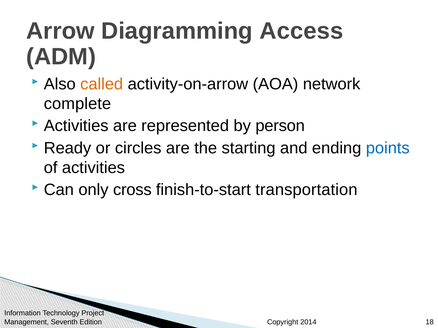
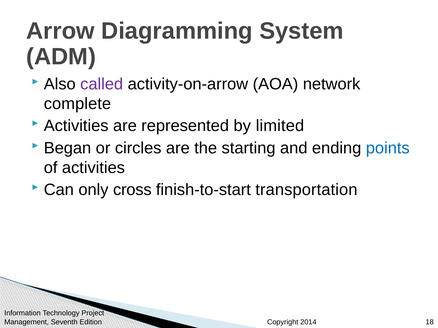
Access: Access -> System
called colour: orange -> purple
person: person -> limited
Ready: Ready -> Began
